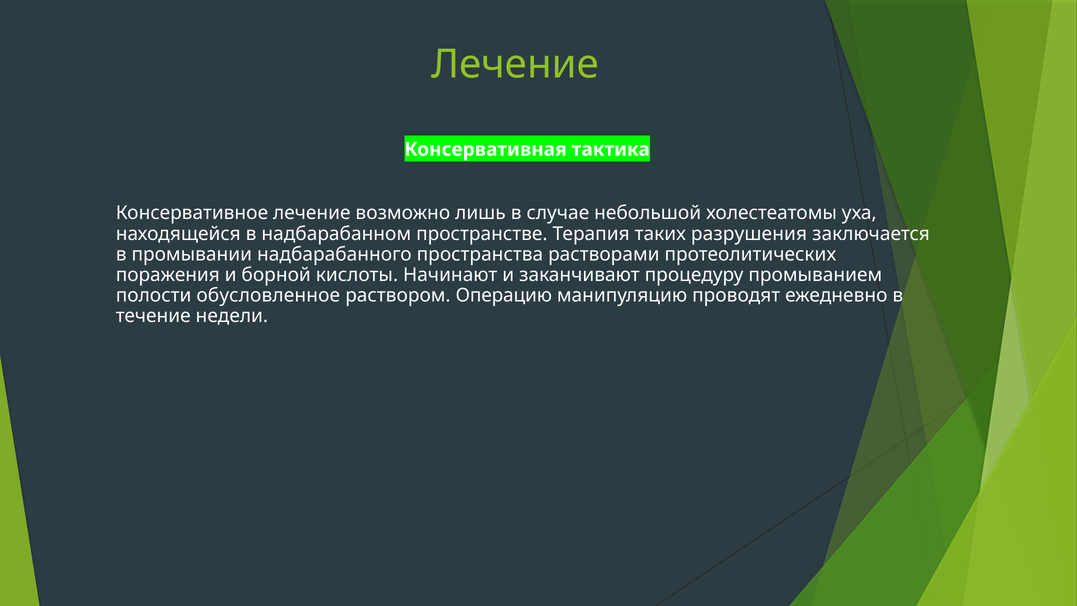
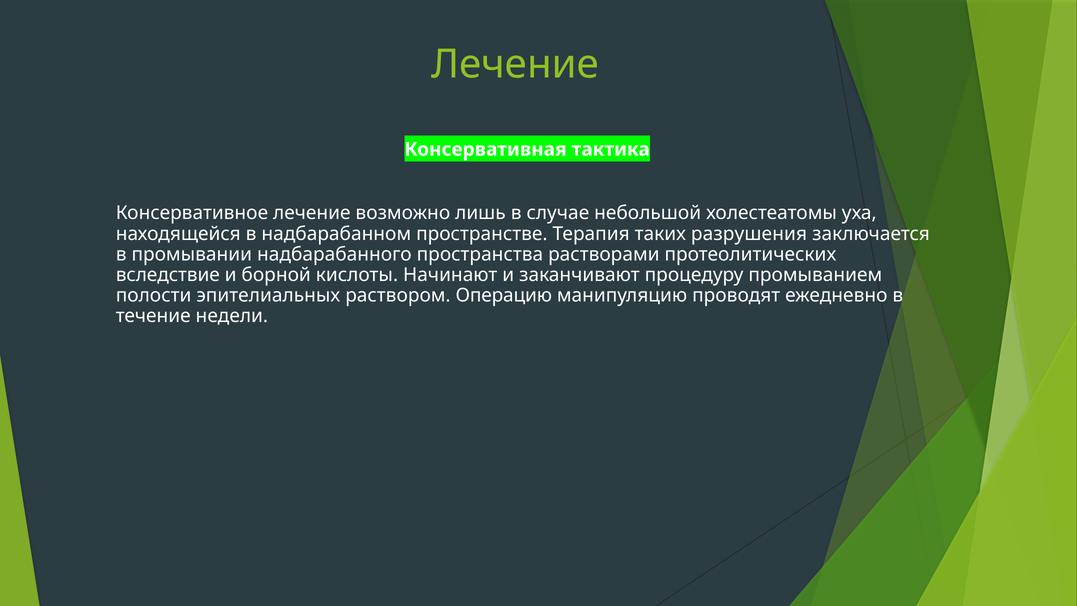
поражения: поражения -> вследствие
обусловленное: обусловленное -> эпителиальных
